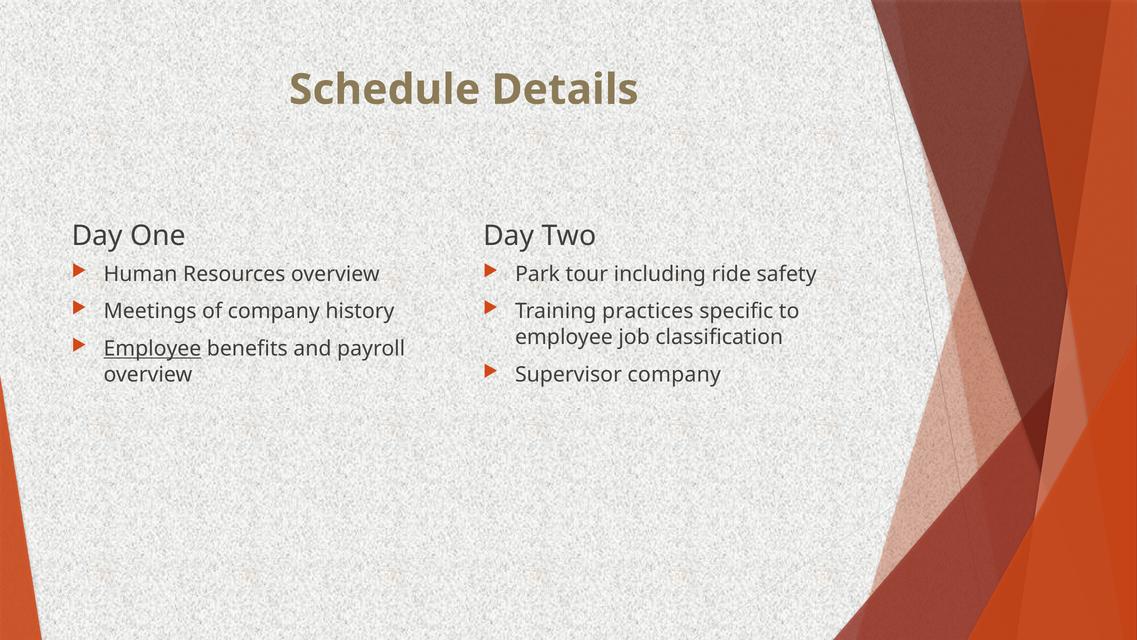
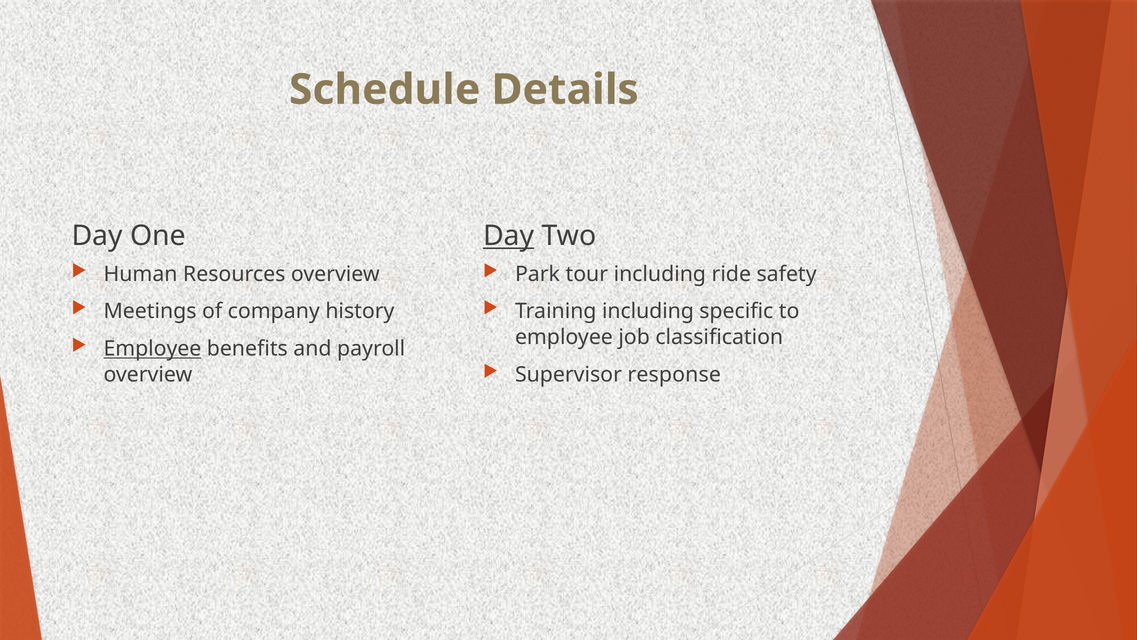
Day at (509, 236) underline: none -> present
Training practices: practices -> including
Supervisor company: company -> response
